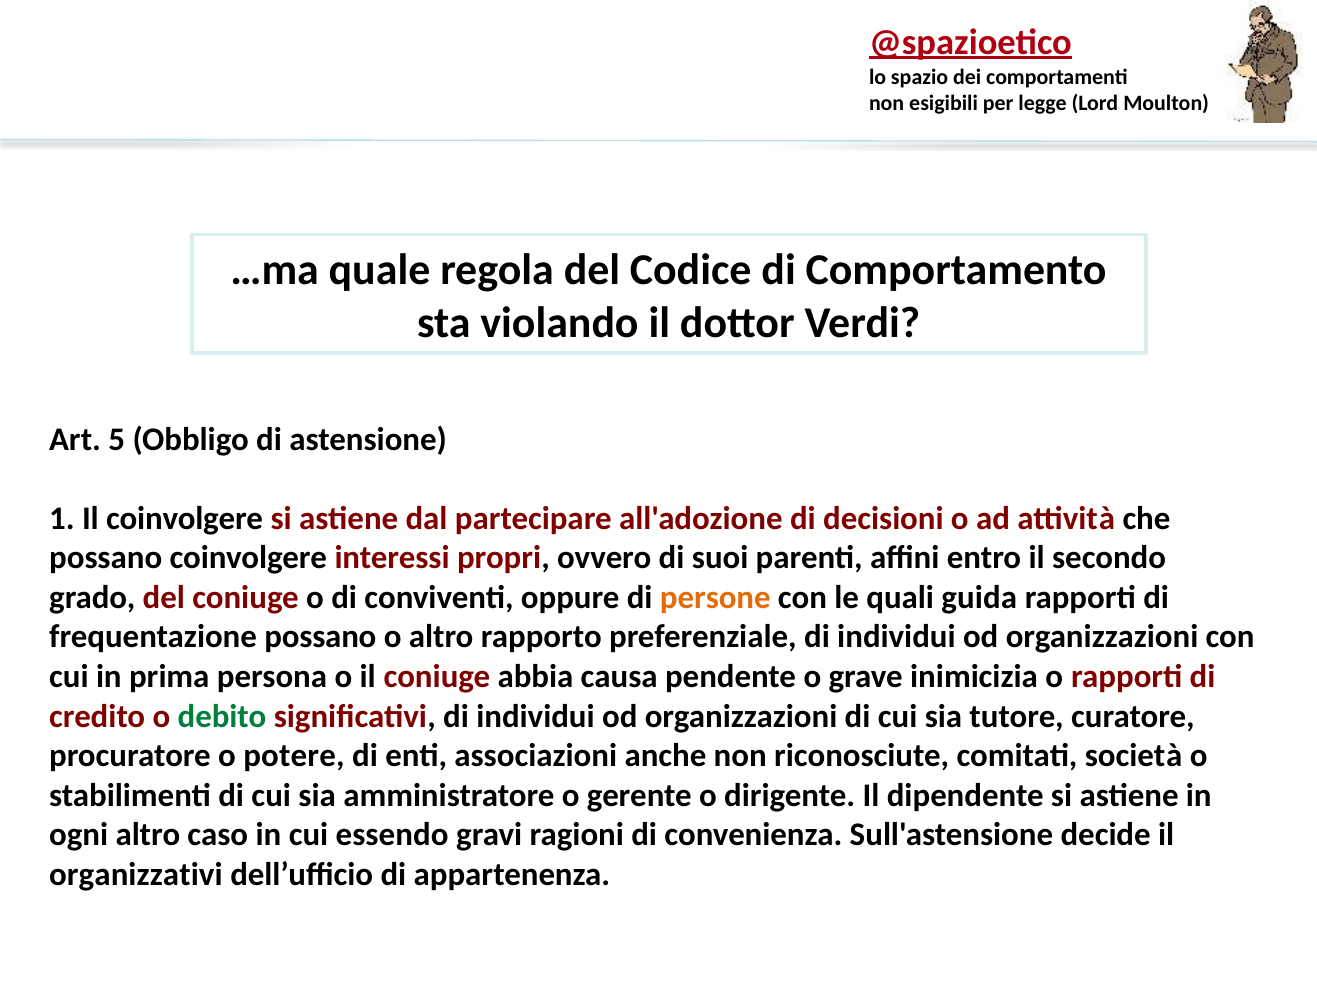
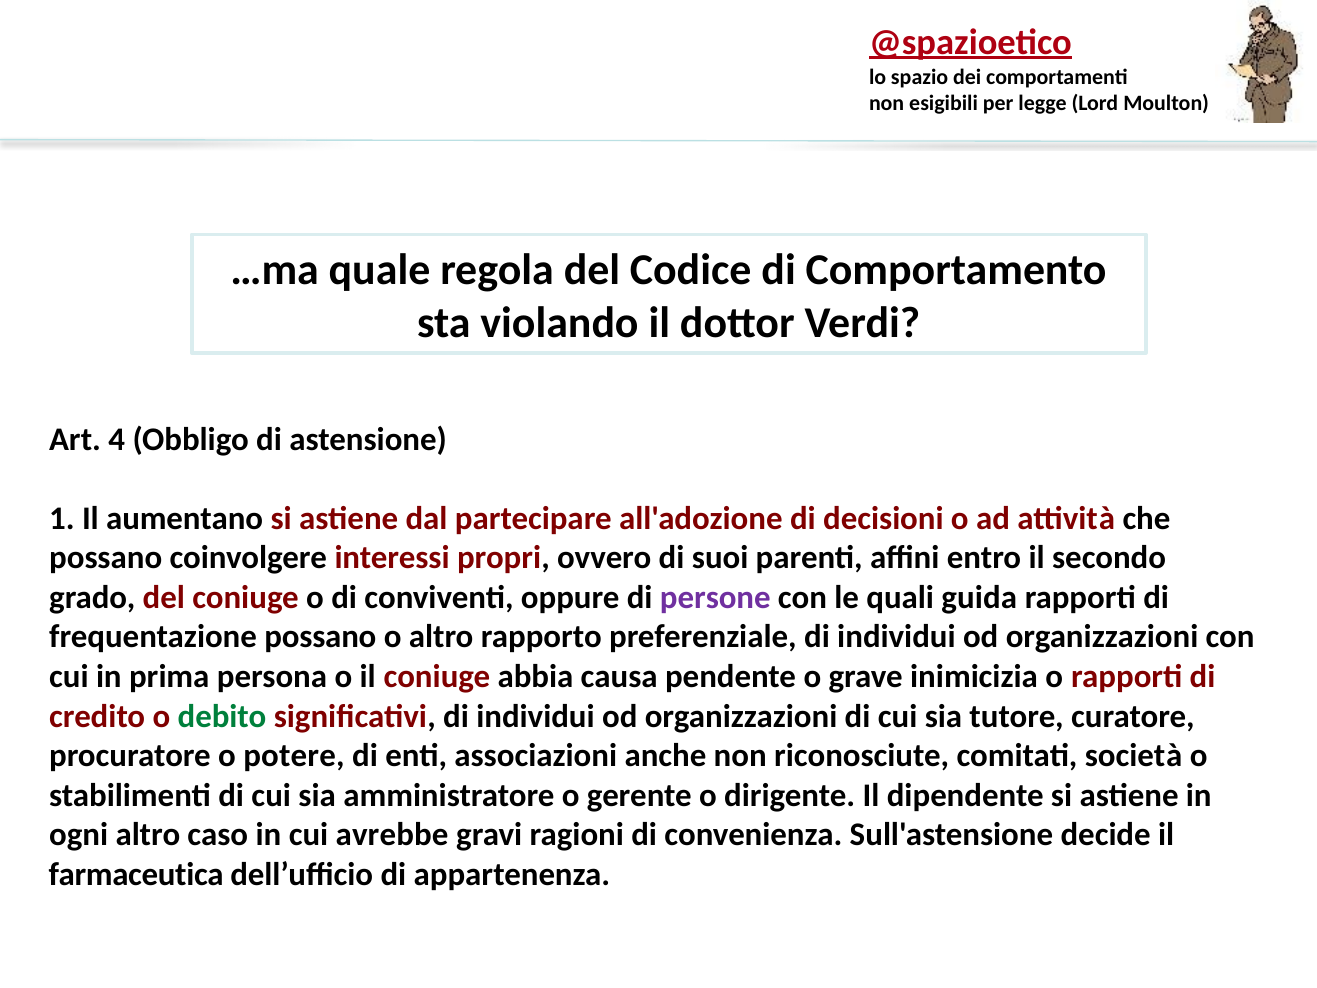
5: 5 -> 4
Il coinvolgere: coinvolgere -> aumentano
persone colour: orange -> purple
essendo: essendo -> avrebbe
organizzativi: organizzativi -> farmaceutica
